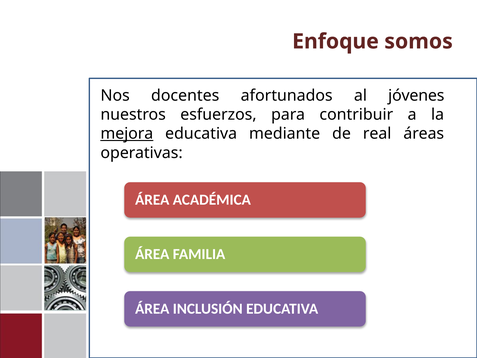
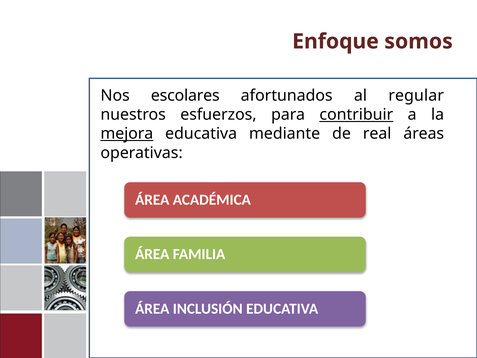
docentes: docentes -> escolares
jóvenes: jóvenes -> regular
contribuir underline: none -> present
